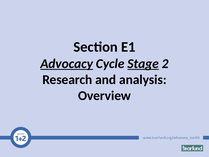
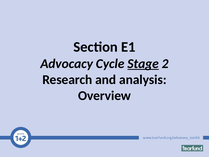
Advocacy underline: present -> none
